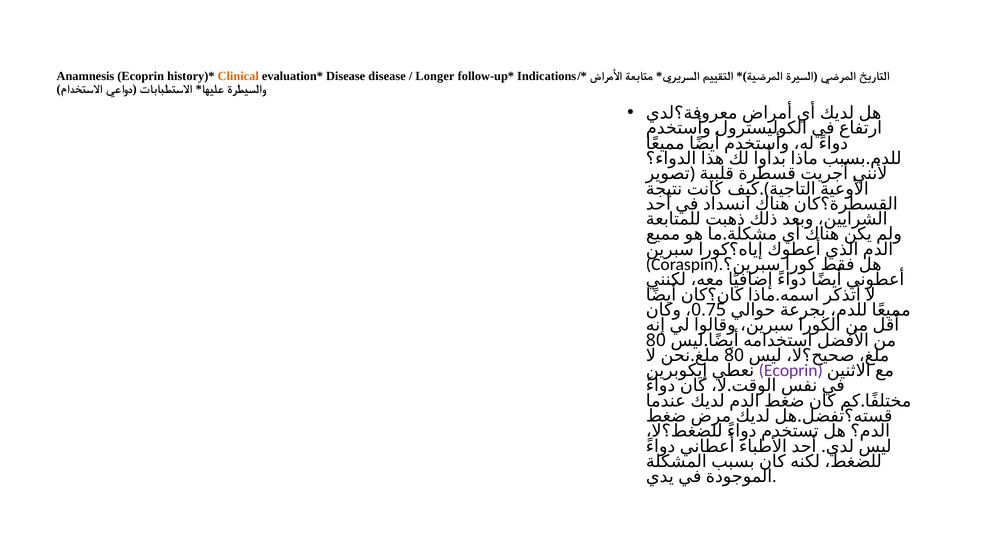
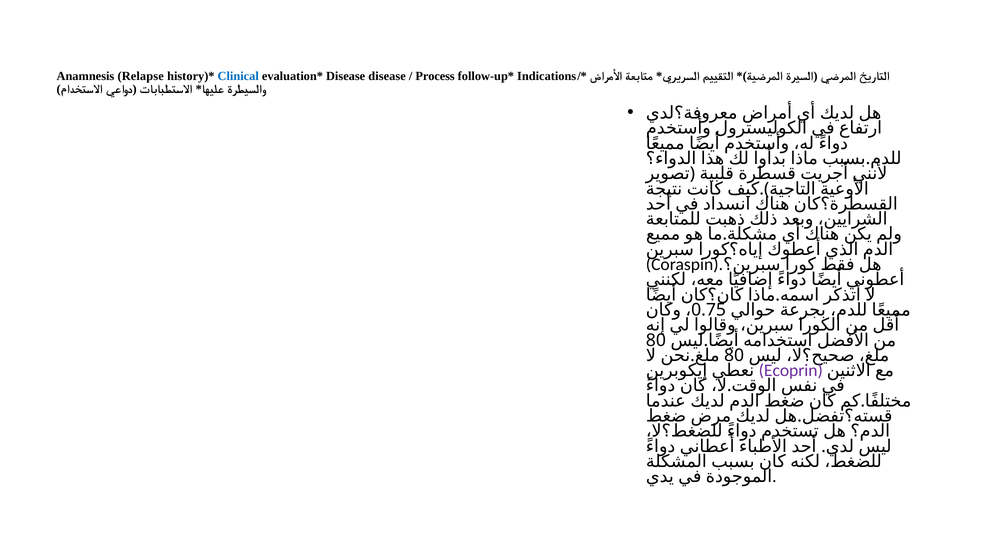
Anamnesis Ecoprin: Ecoprin -> Relapse
Clinical colour: orange -> blue
Longer: Longer -> Process
